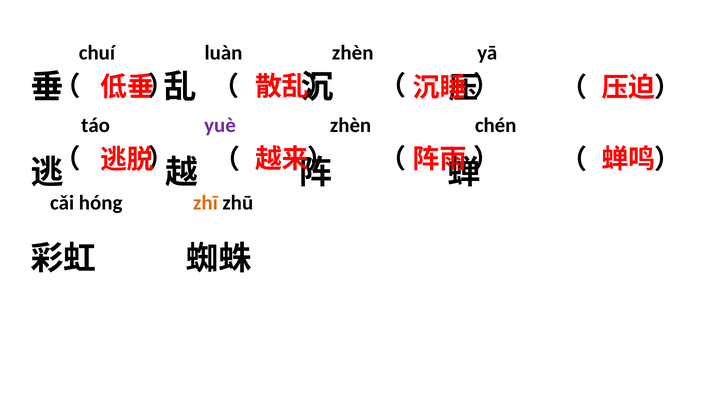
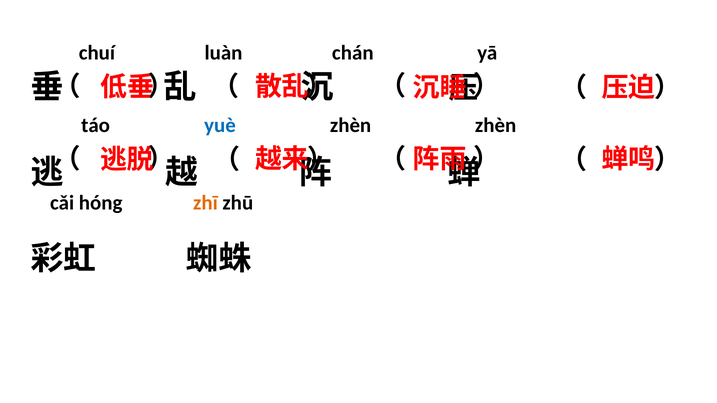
luàn zhèn: zhèn -> chán
yuè colour: purple -> blue
zhèn chén: chén -> zhèn
